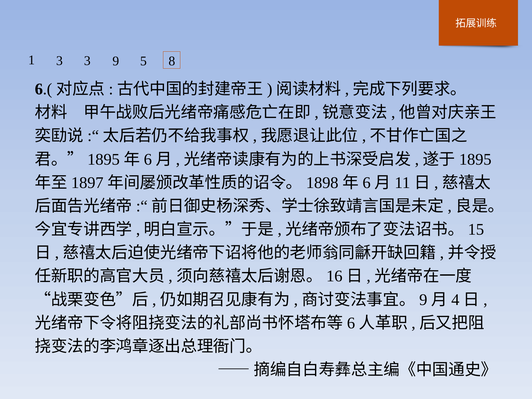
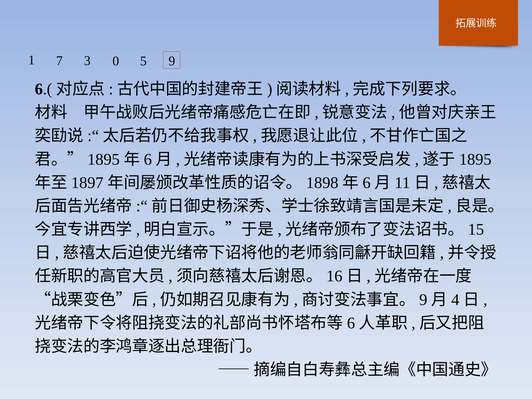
1 3: 3 -> 7
9: 9 -> 0
8: 8 -> 9
